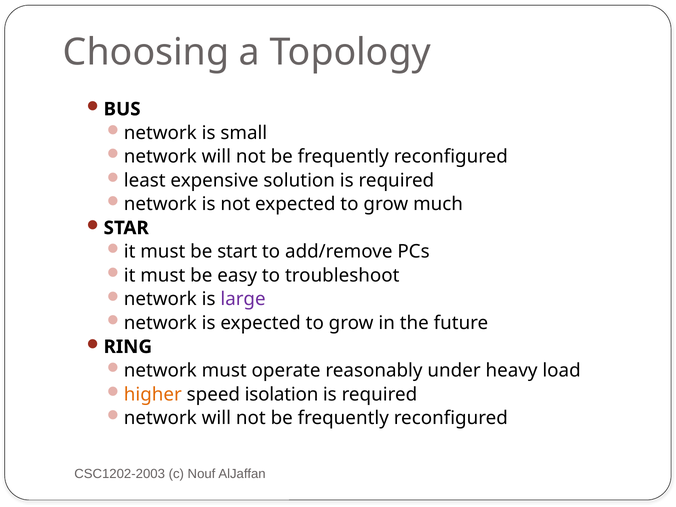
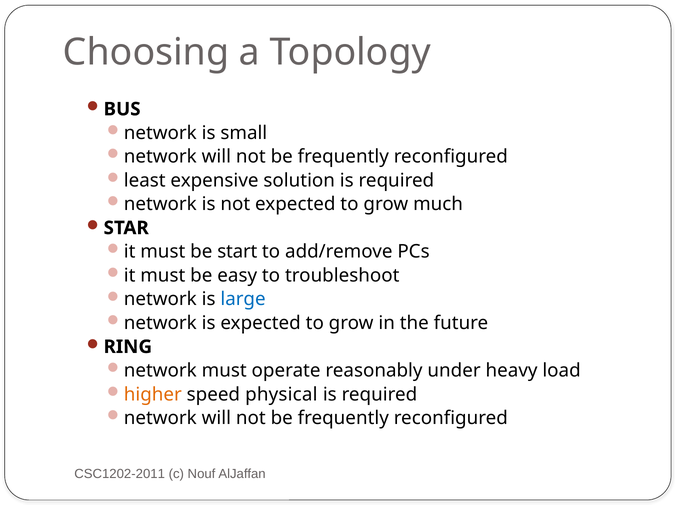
large colour: purple -> blue
isolation: isolation -> physical
CSC1202-2003: CSC1202-2003 -> CSC1202-2011
